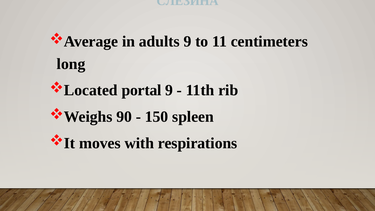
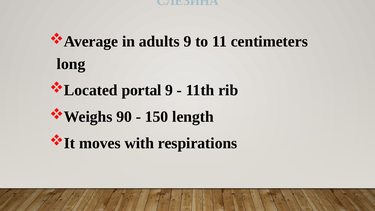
spleen: spleen -> length
